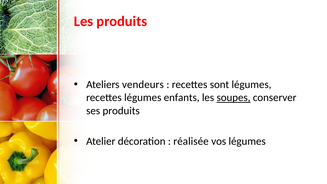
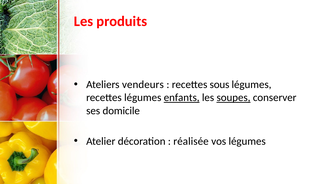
sont: sont -> sous
enfants underline: none -> present
ses produits: produits -> domicile
